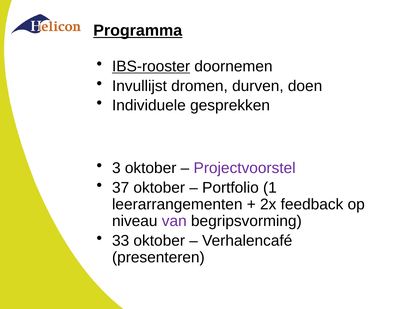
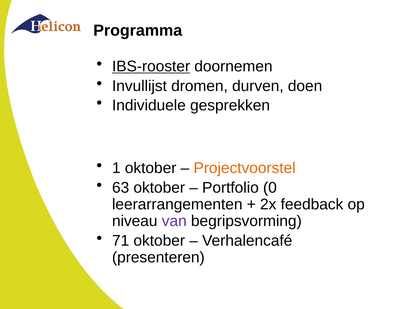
Programma underline: present -> none
3: 3 -> 1
Projectvoorstel colour: purple -> orange
37: 37 -> 63
1: 1 -> 0
33: 33 -> 71
